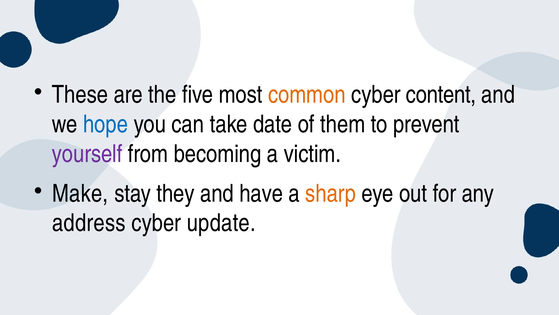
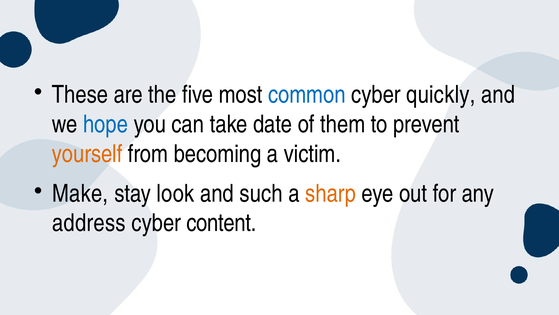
common colour: orange -> blue
content: content -> quickly
yourself colour: purple -> orange
they: they -> look
have: have -> such
update: update -> content
